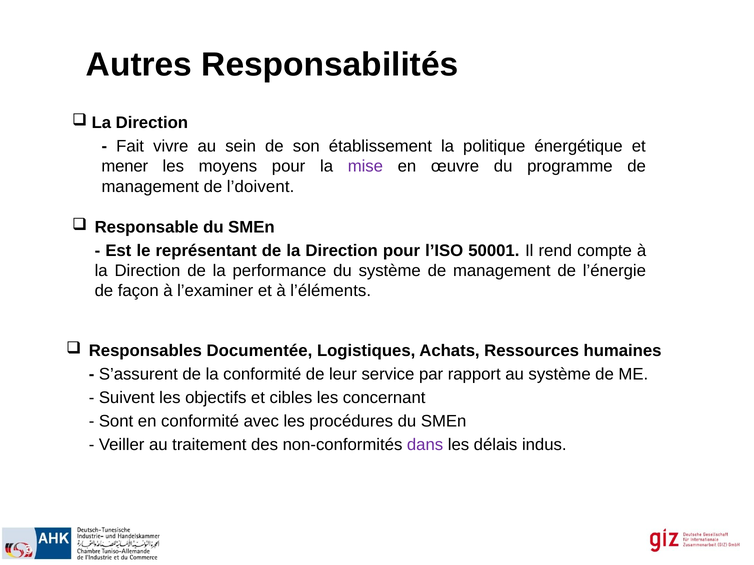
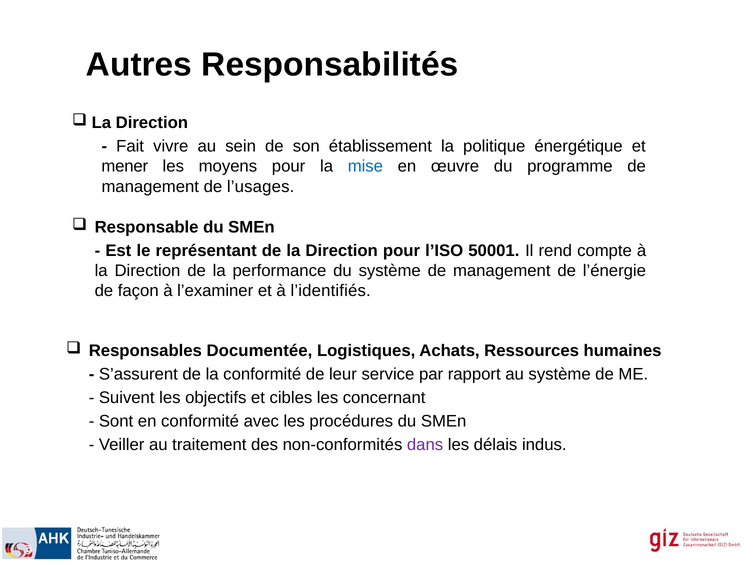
mise colour: purple -> blue
l’doivent: l’doivent -> l’usages
l’éléments: l’éléments -> l’identifiés
